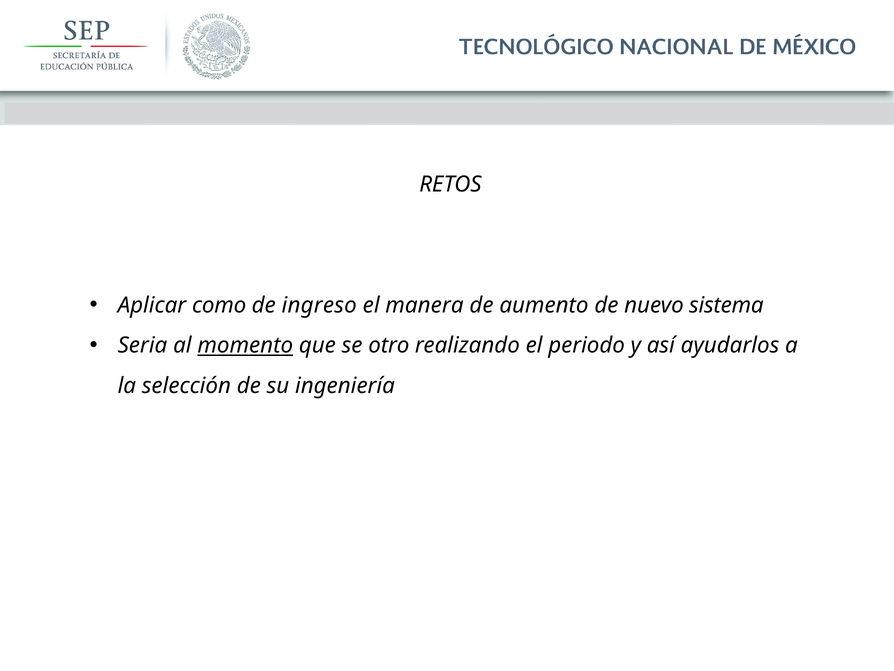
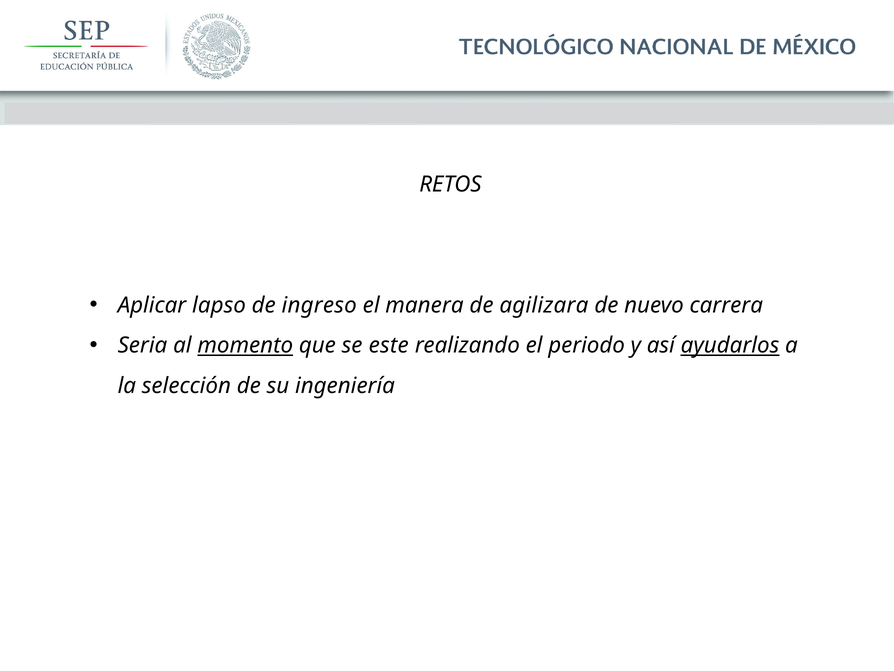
como: como -> lapso
aumento: aumento -> agilizara
sistema: sistema -> carrera
otro: otro -> este
ayudarlos underline: none -> present
